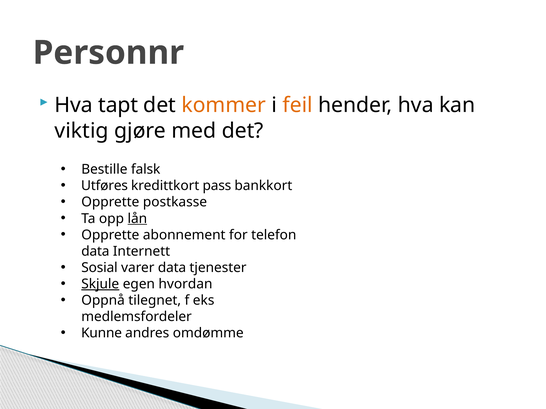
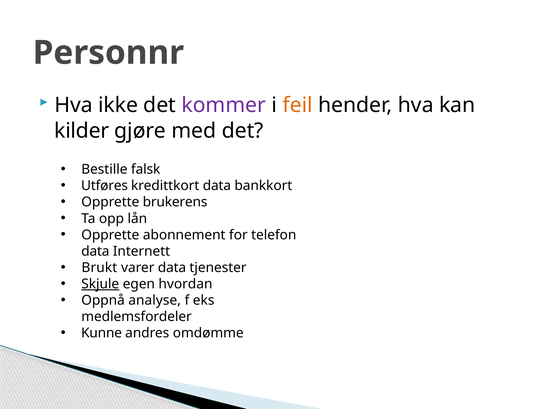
tapt: tapt -> ikke
kommer colour: orange -> purple
viktig: viktig -> kilder
kredittkort pass: pass -> data
postkasse: postkasse -> brukerens
lån underline: present -> none
Sosial: Sosial -> Brukt
tilegnet: tilegnet -> analyse
